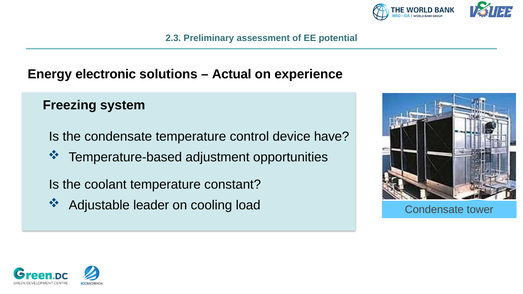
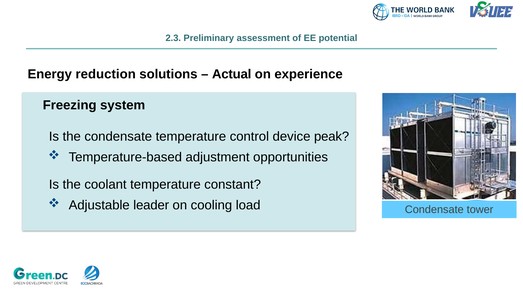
electronic: electronic -> reduction
have: have -> peak
